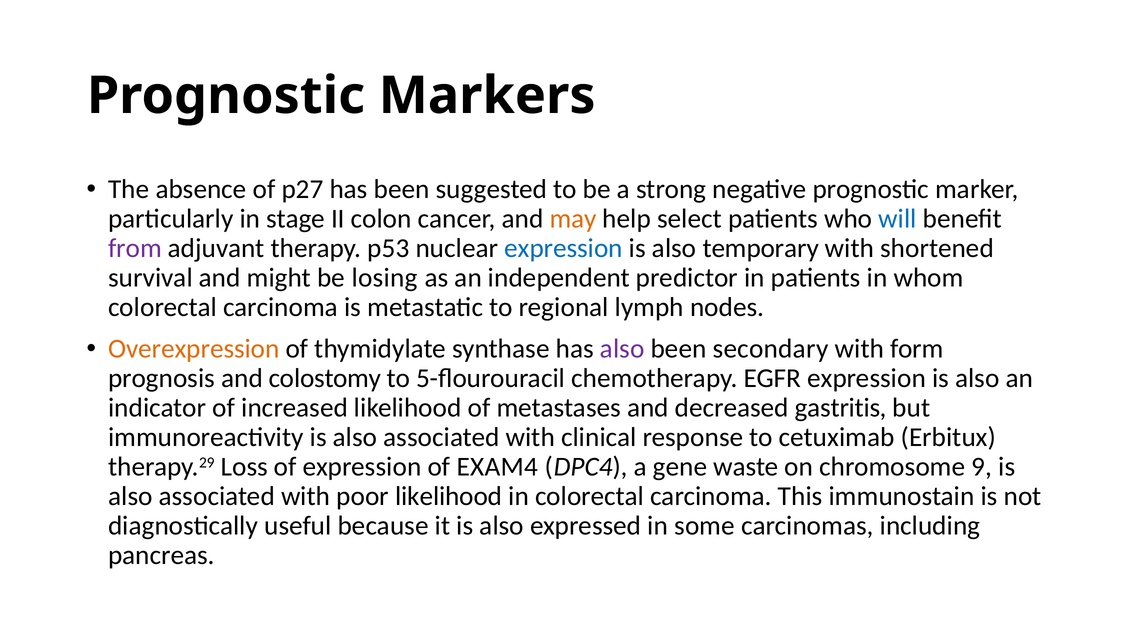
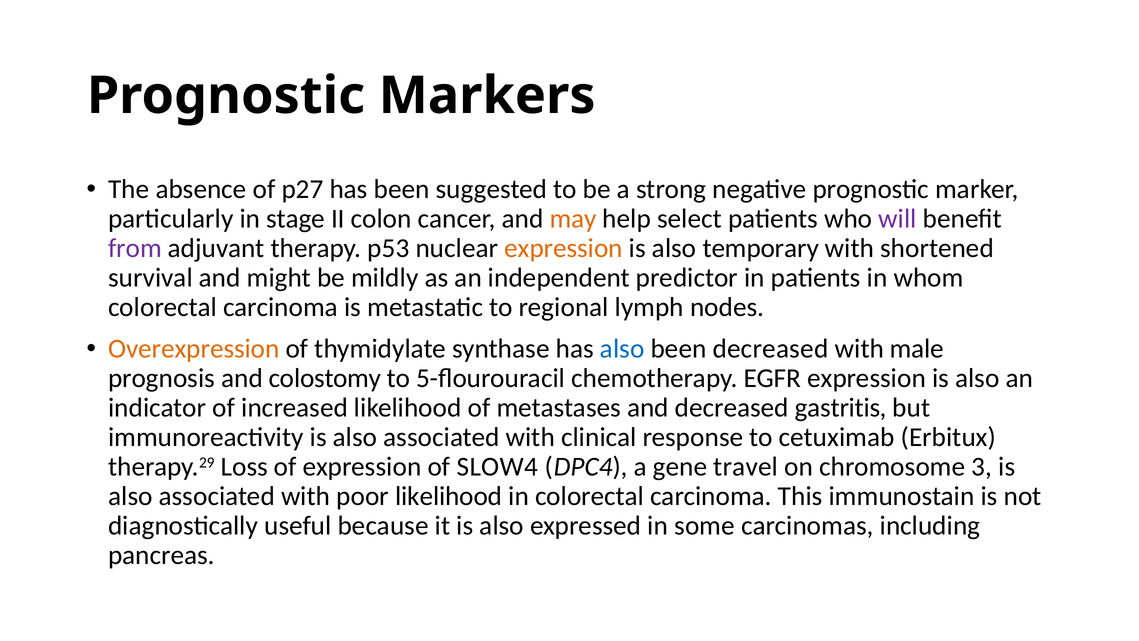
will colour: blue -> purple
expression at (564, 248) colour: blue -> orange
losing: losing -> mildly
also at (622, 349) colour: purple -> blue
been secondary: secondary -> decreased
form: form -> male
EXAM4: EXAM4 -> SLOW4
waste: waste -> travel
9: 9 -> 3
